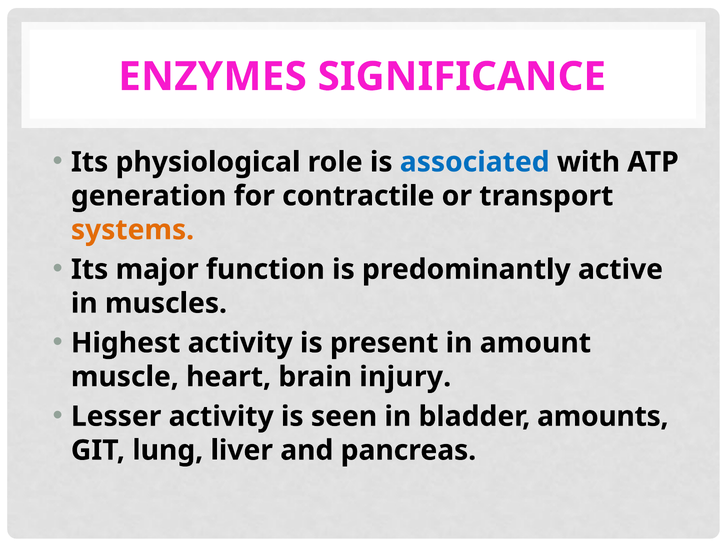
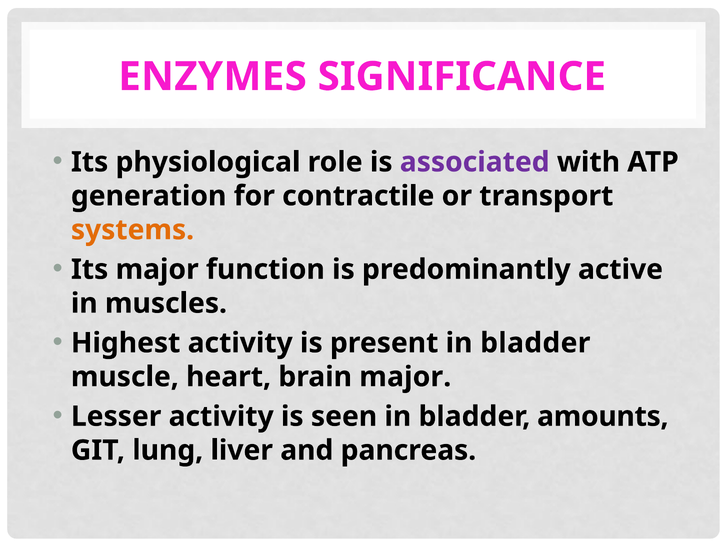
associated colour: blue -> purple
present in amount: amount -> bladder
brain injury: injury -> major
